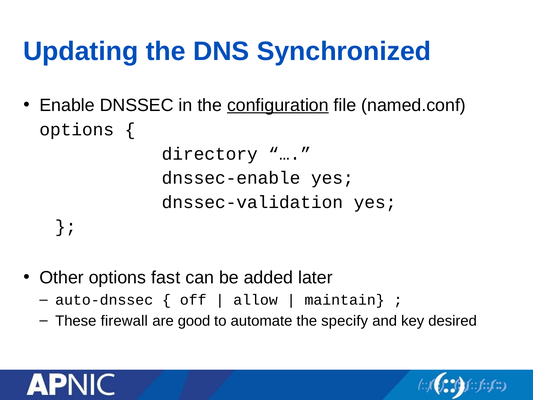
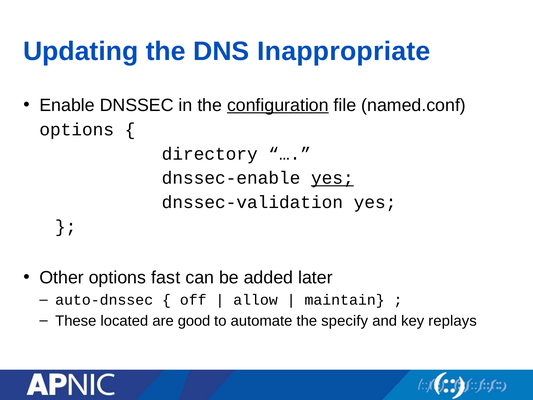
Synchronized: Synchronized -> Inappropriate
yes at (332, 178) underline: none -> present
firewall: firewall -> located
desired: desired -> replays
